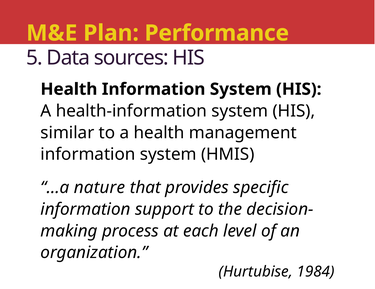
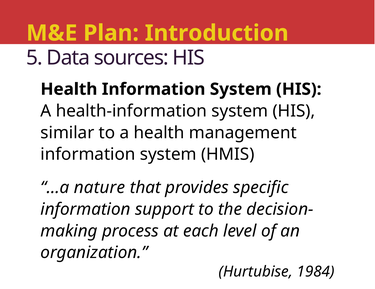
Performance: Performance -> Introduction
